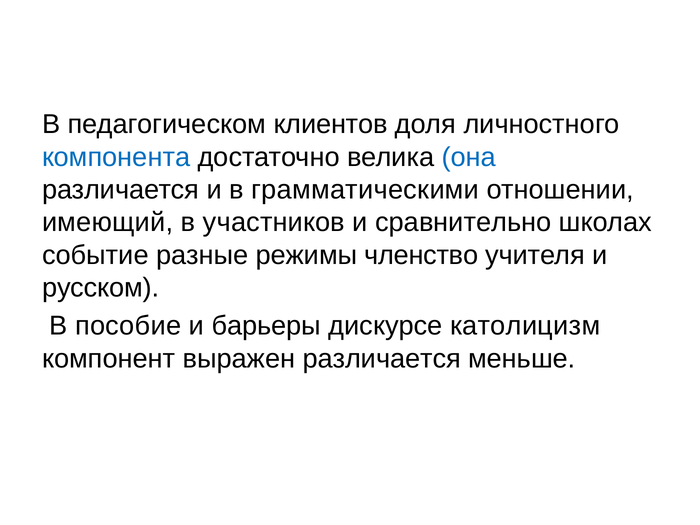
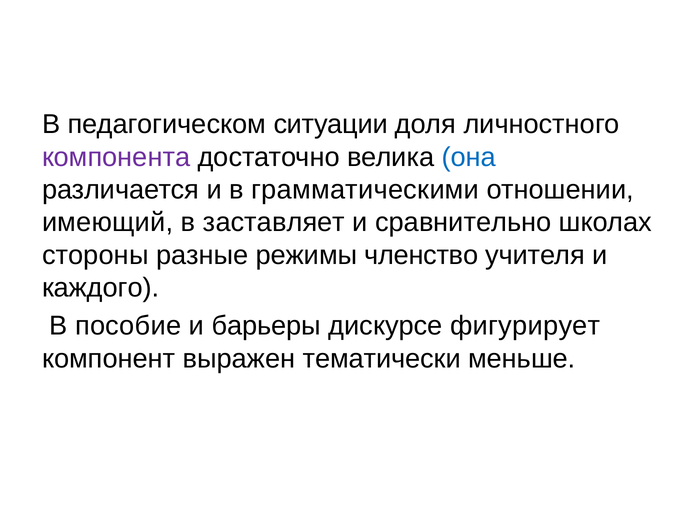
клиентов: клиентов -> ситуации
компонента colour: blue -> purple
участников: участников -> заставляет
событие: событие -> стороны
русском: русском -> каждого
католицизм: католицизм -> фигурирует
выражен различается: различается -> тематически
